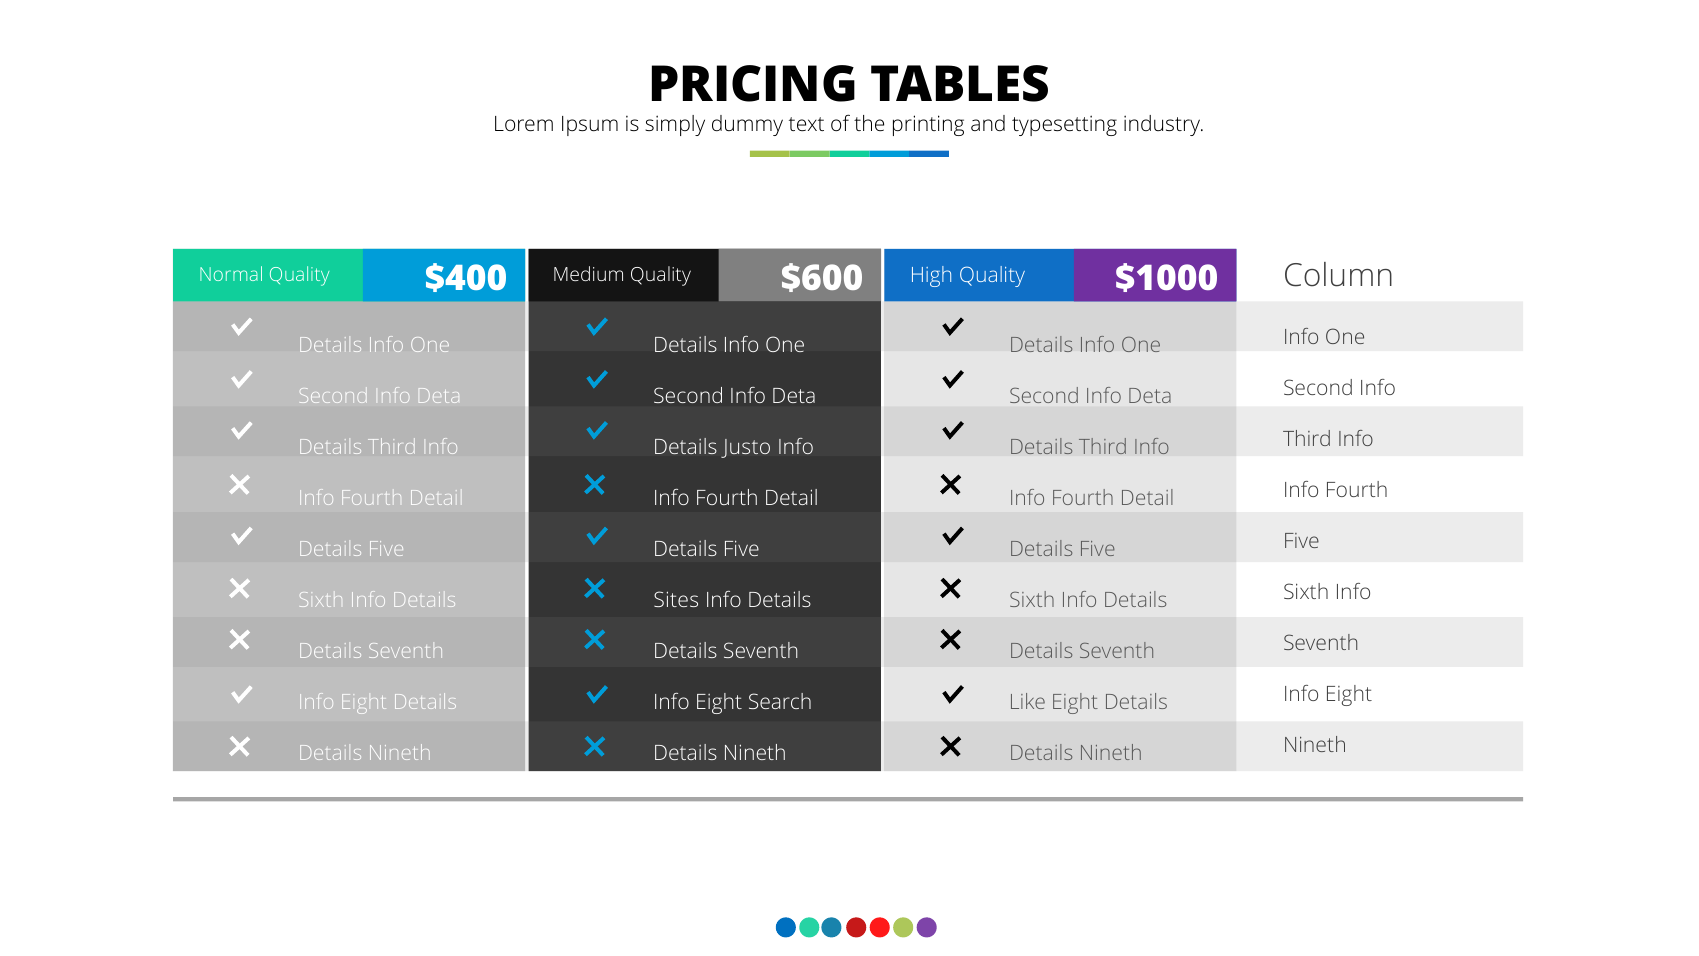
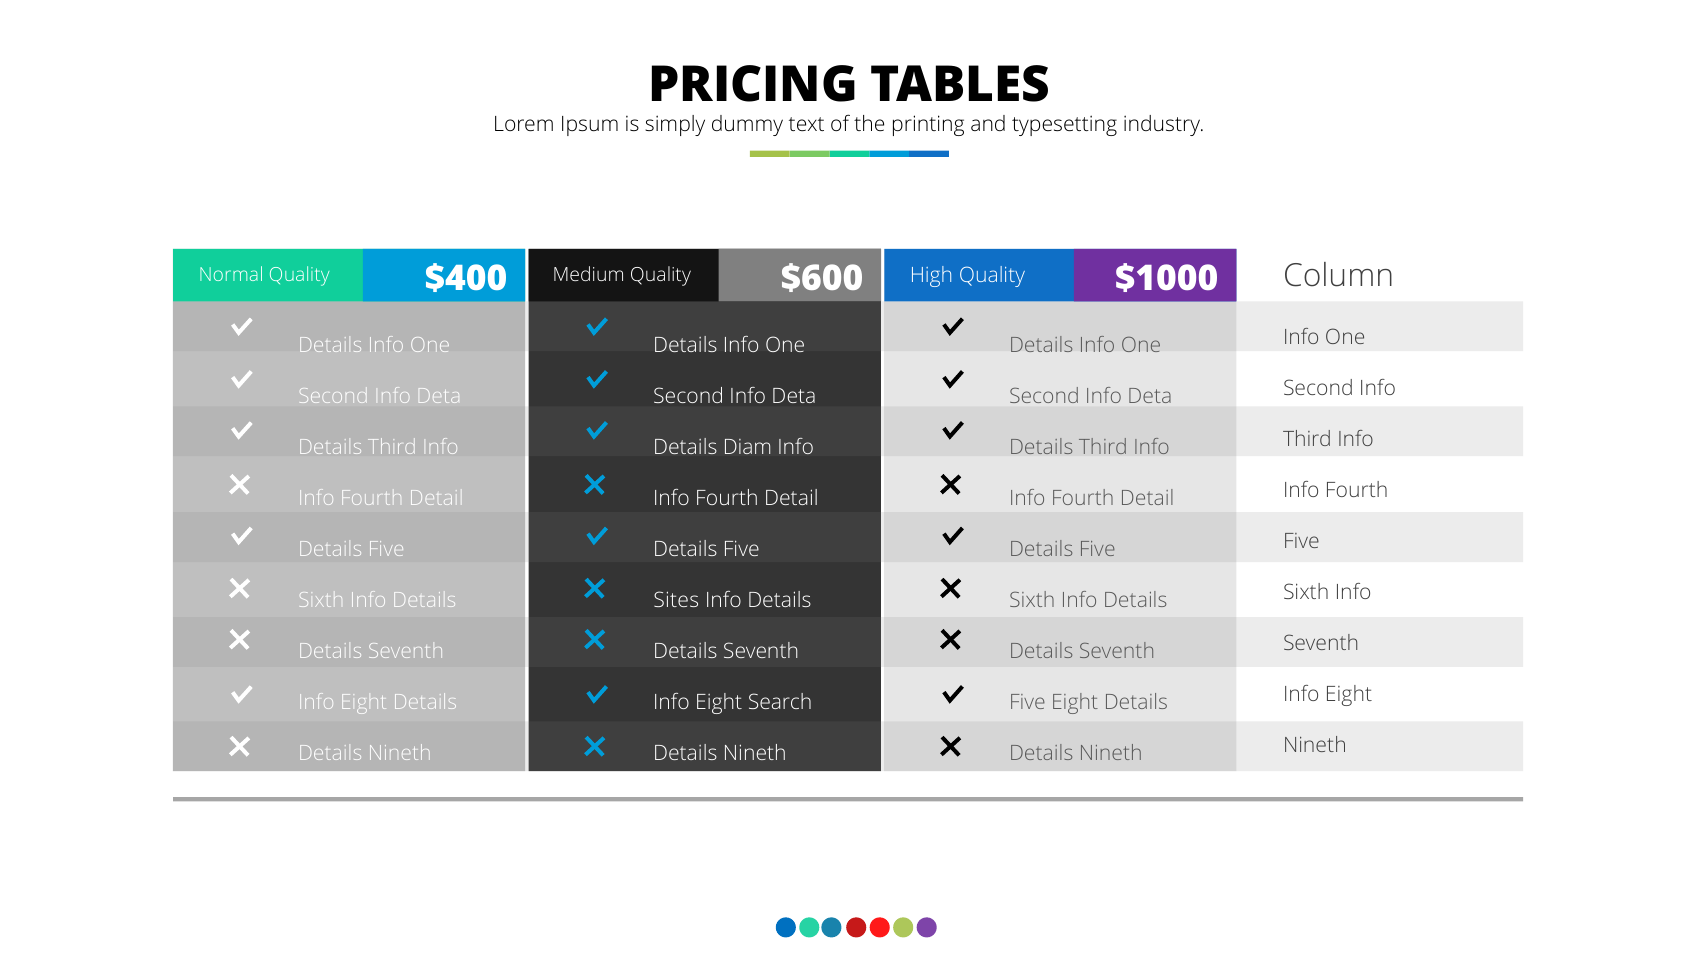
Justo: Justo -> Diam
Like at (1027, 702): Like -> Five
